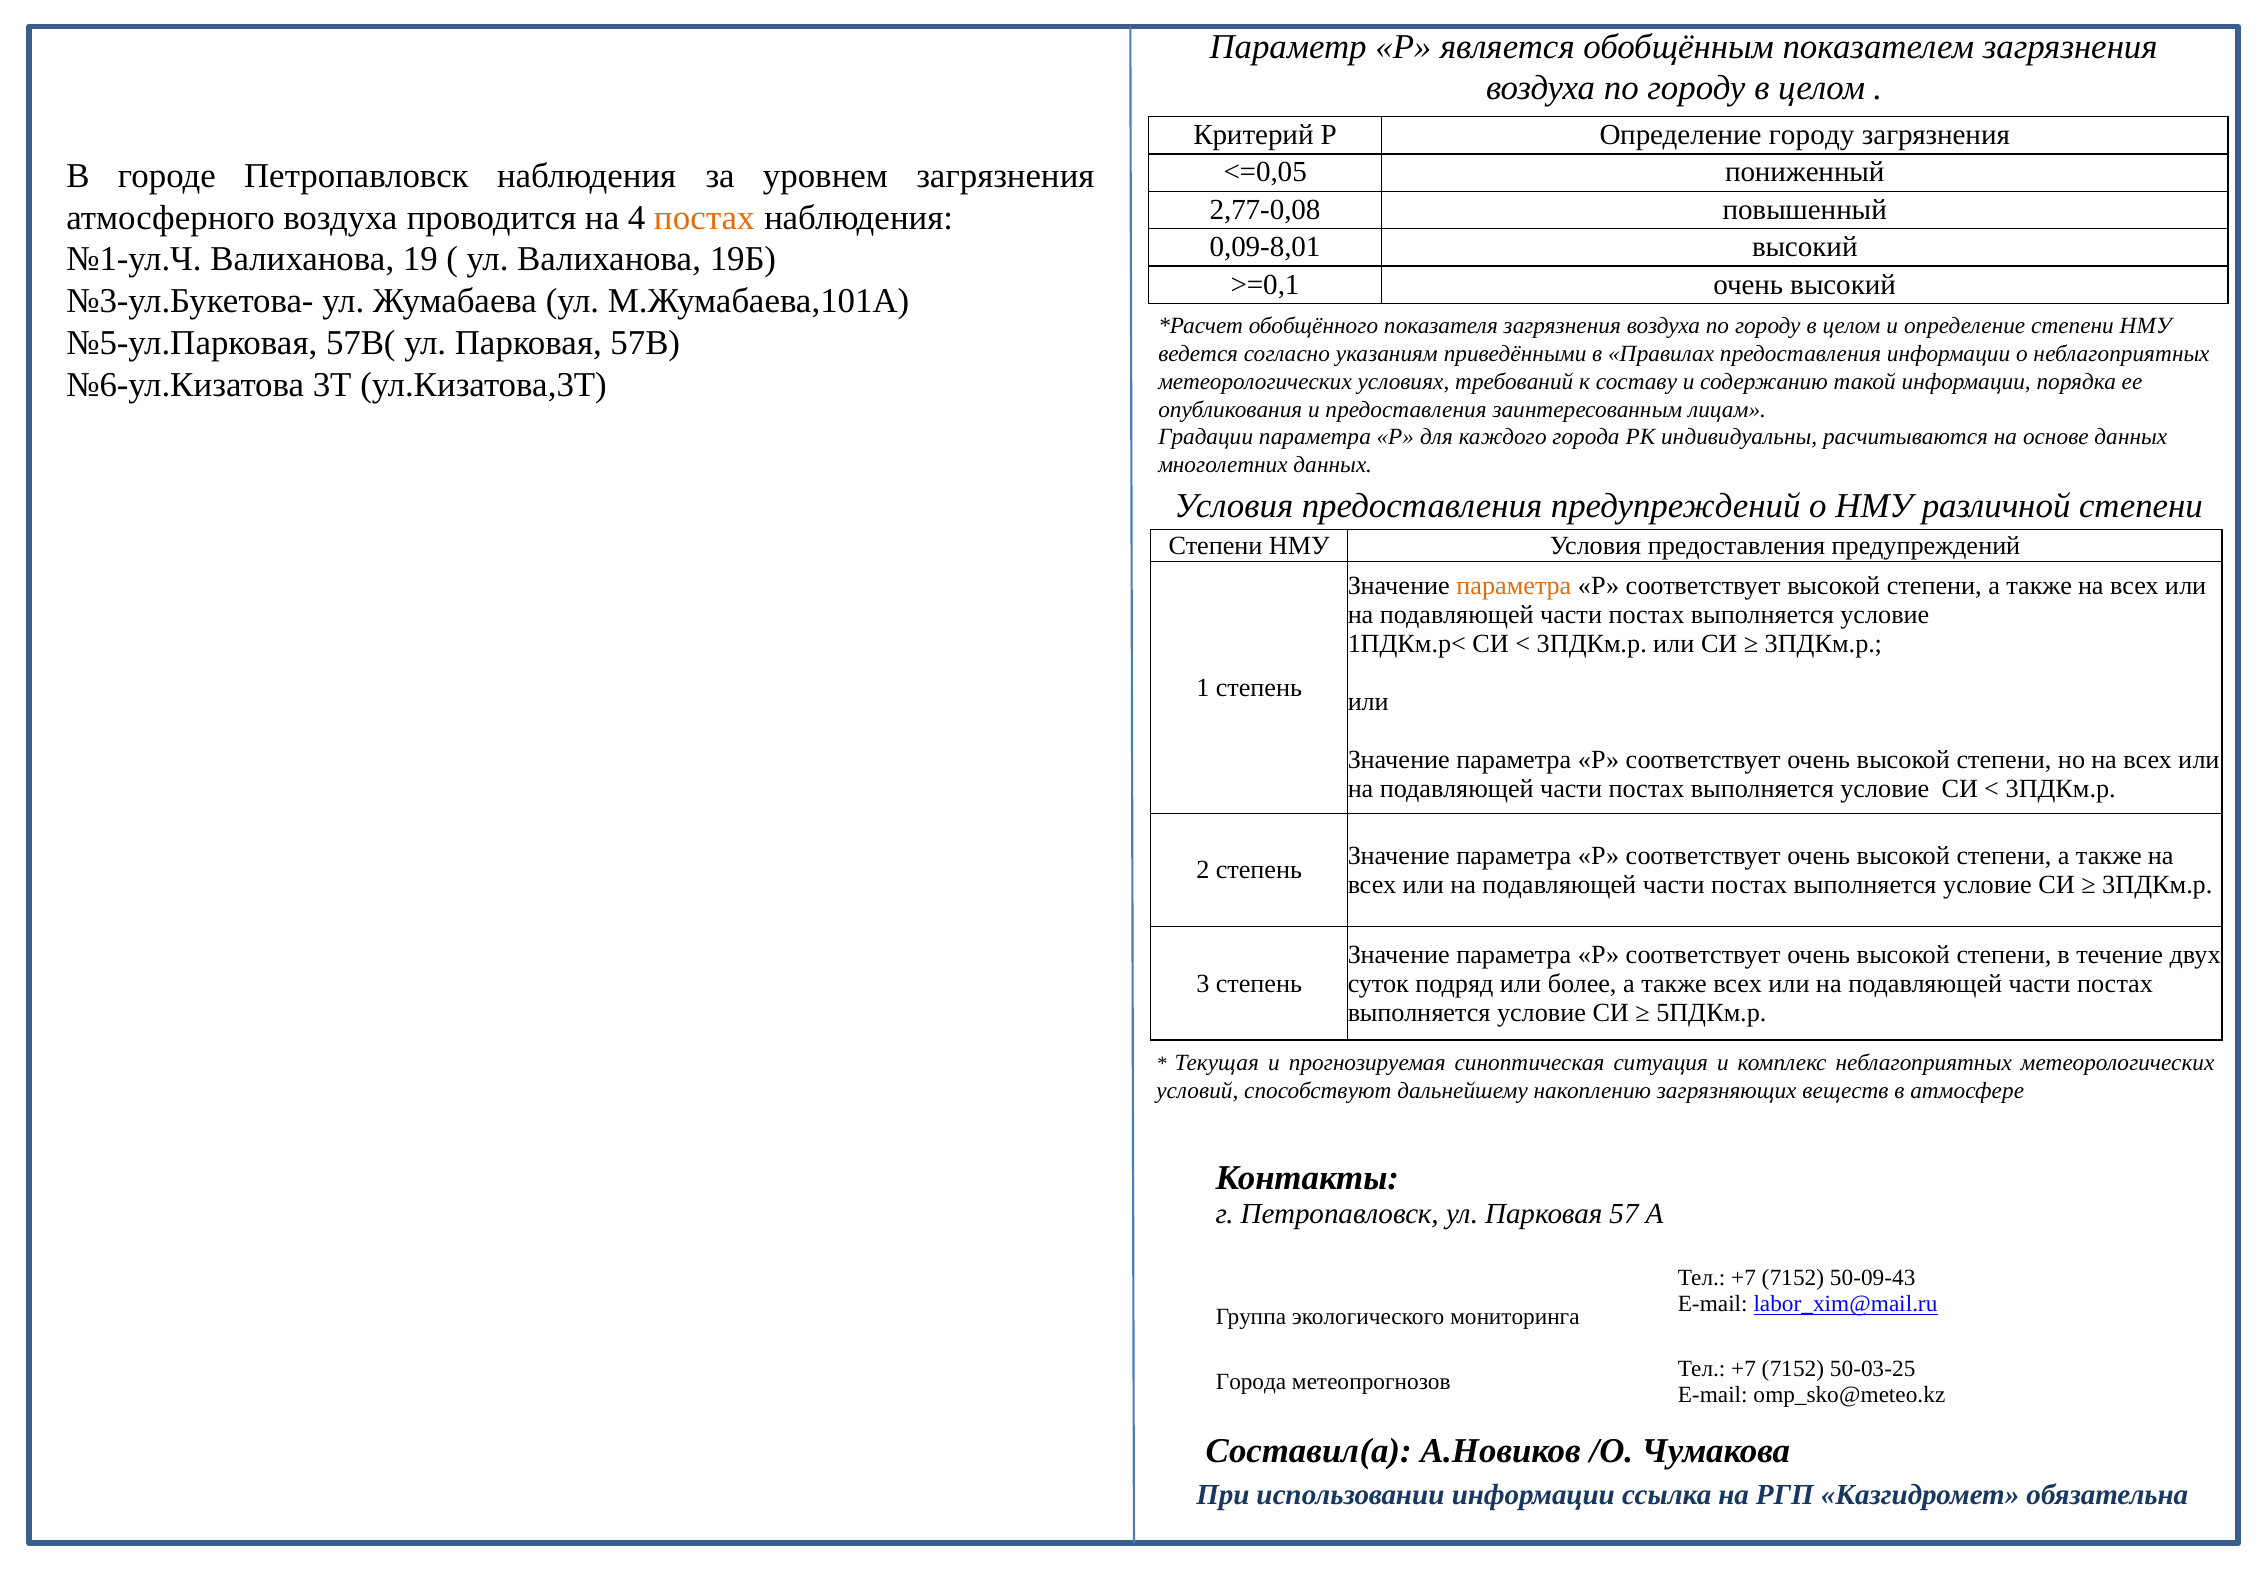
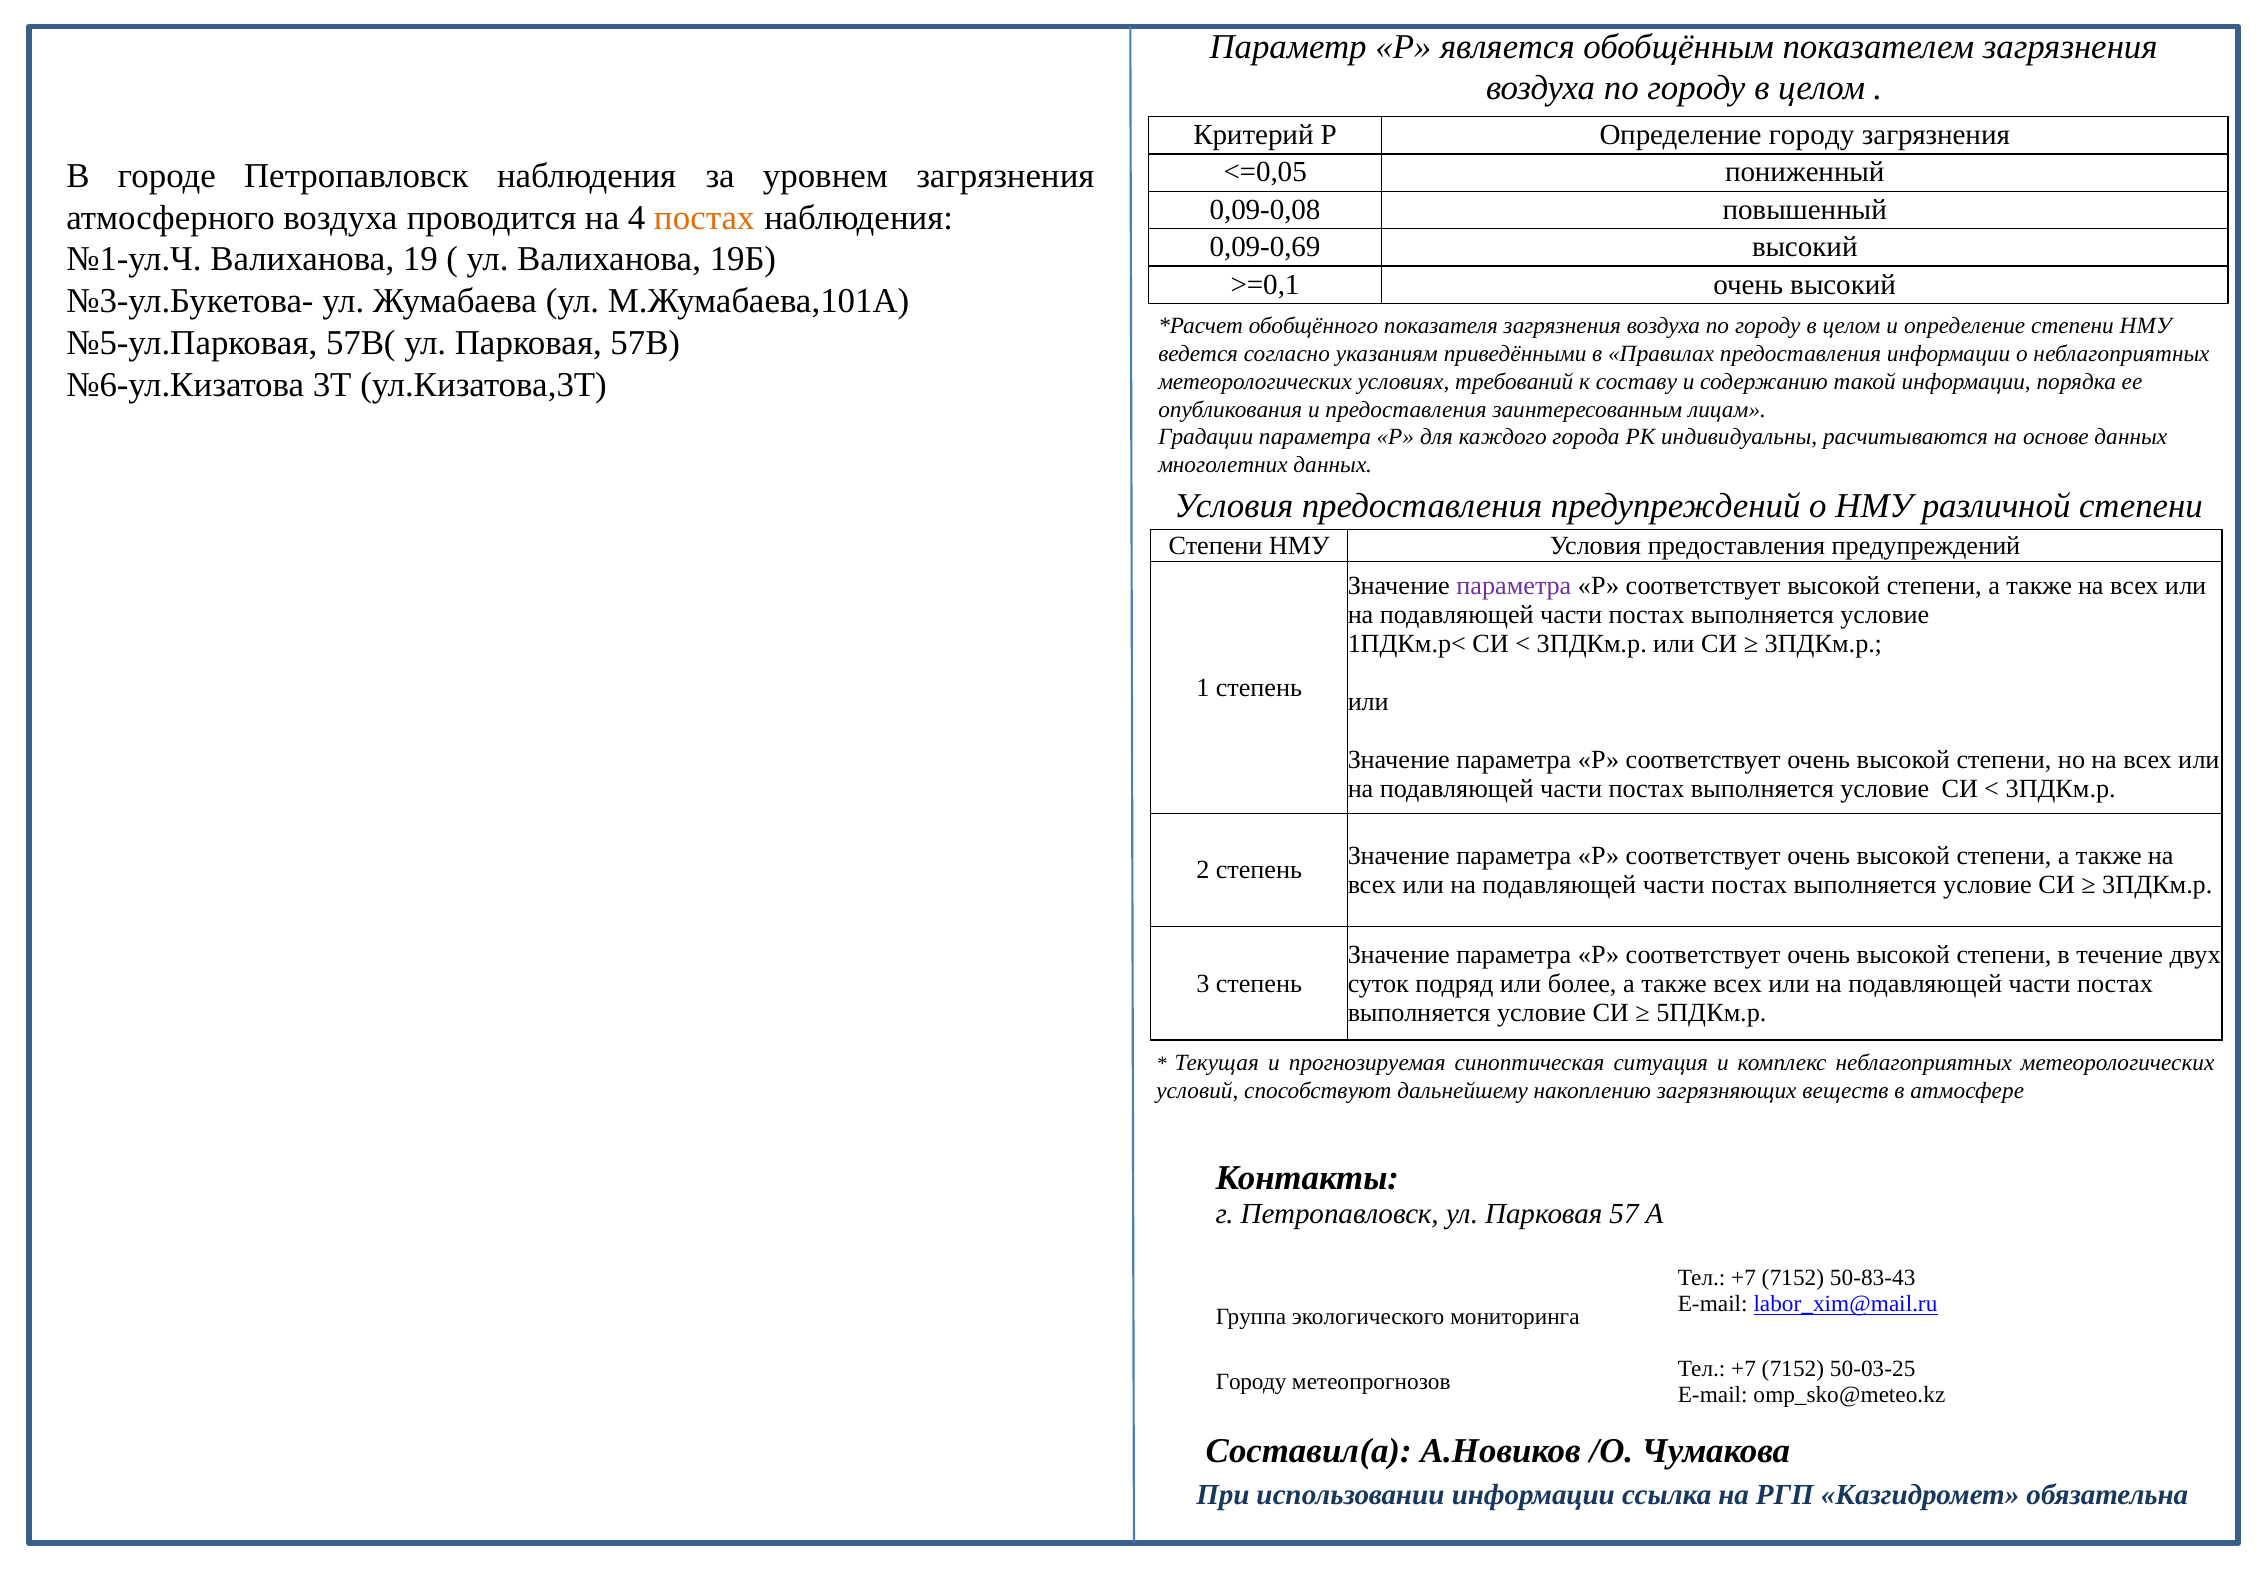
2,77-0,08: 2,77-0,08 -> 0,09-0,08
0,09-8,01: 0,09-8,01 -> 0,09-0,69
параметра at (1514, 586) colour: orange -> purple
50-09-43: 50-09-43 -> 50-83-43
Города at (1251, 1382): Города -> Городу
